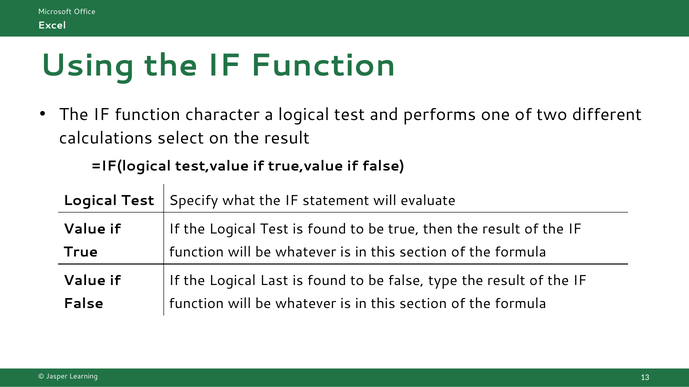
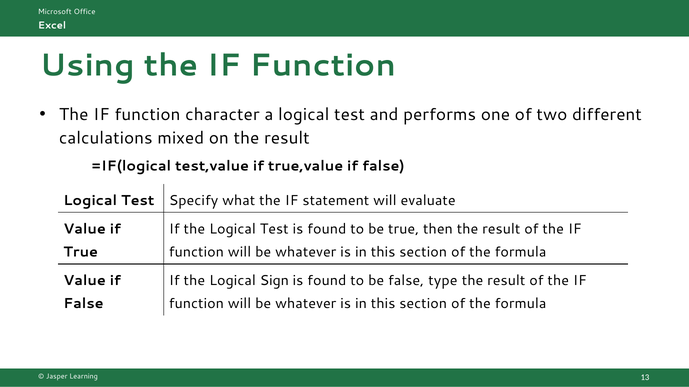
select: select -> mixed
Last: Last -> Sign
